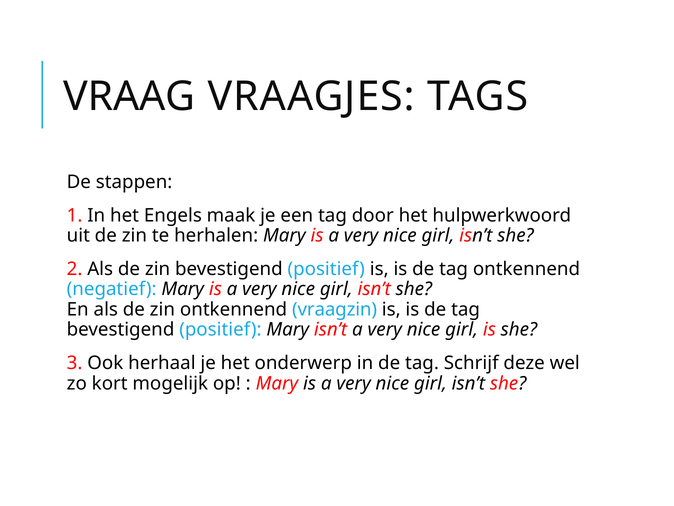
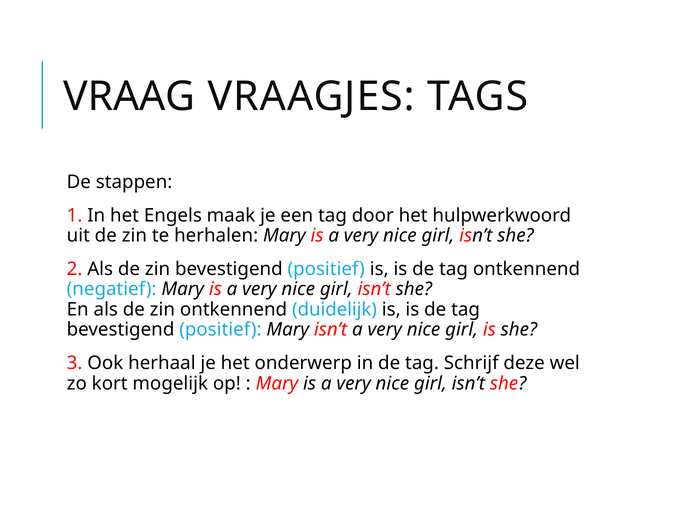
vraagzin: vraagzin -> duidelijk
